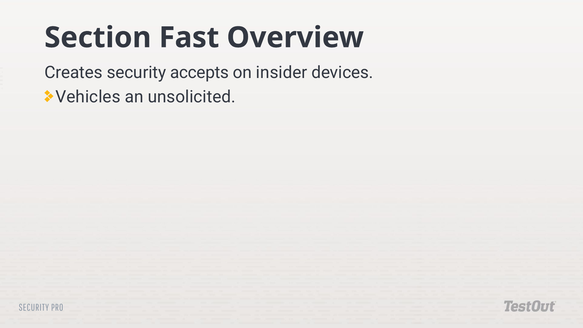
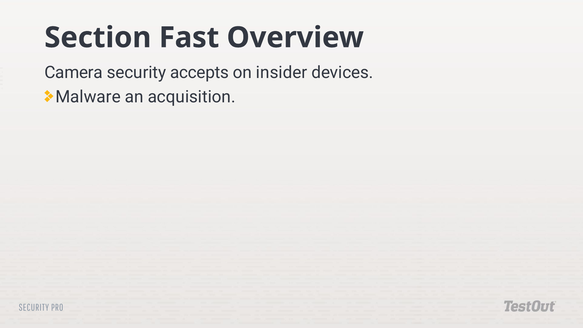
Creates: Creates -> Camera
Vehicles: Vehicles -> Malware
unsolicited: unsolicited -> acquisition
